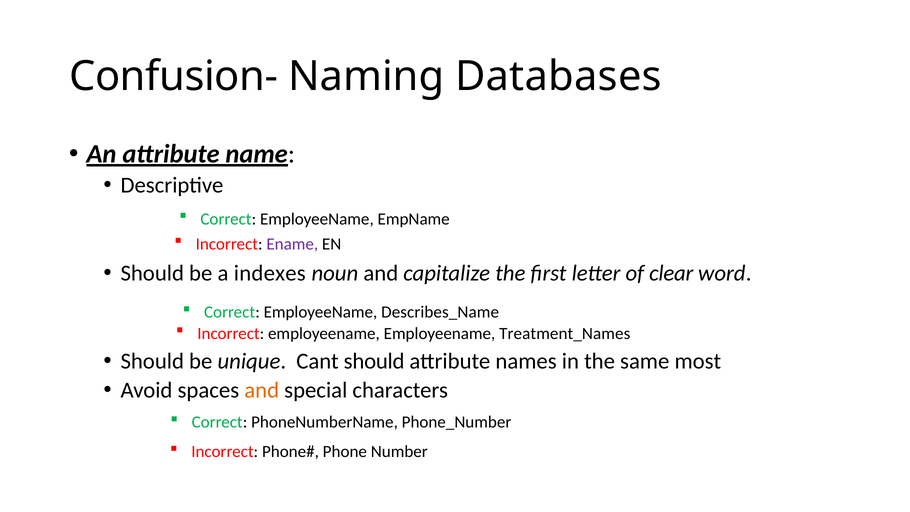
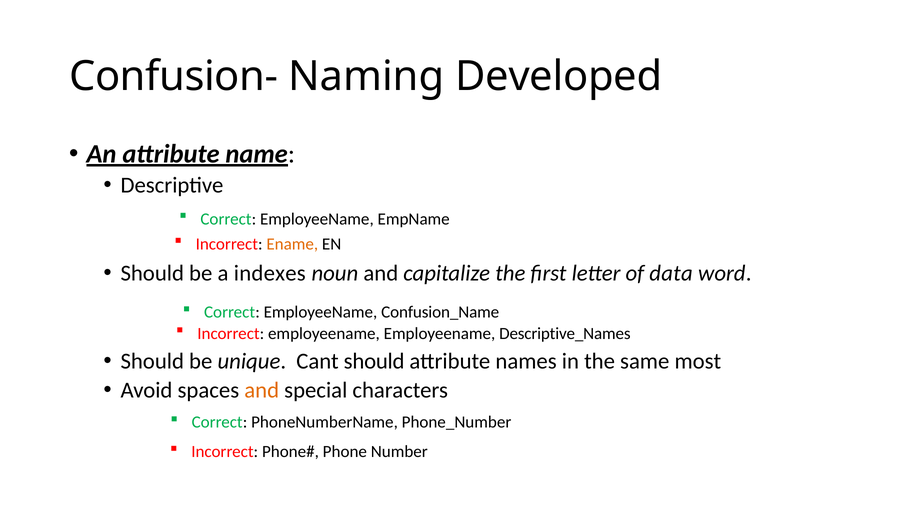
Databases: Databases -> Developed
Ename colour: purple -> orange
clear: clear -> data
Describes_Name: Describes_Name -> Confusion_Name
Treatment_Names: Treatment_Names -> Descriptive_Names
